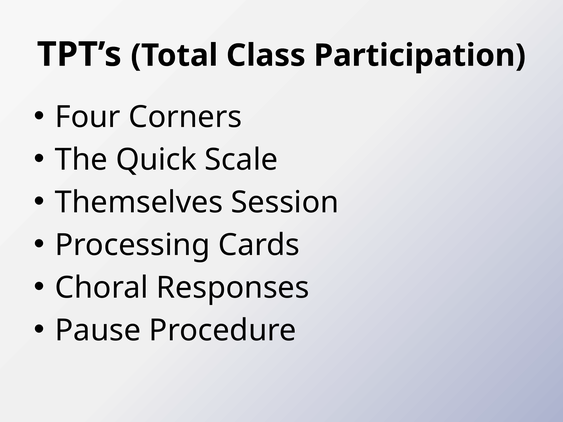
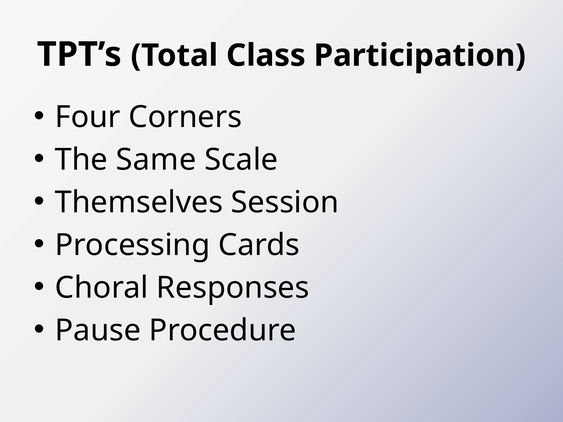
Quick: Quick -> Same
